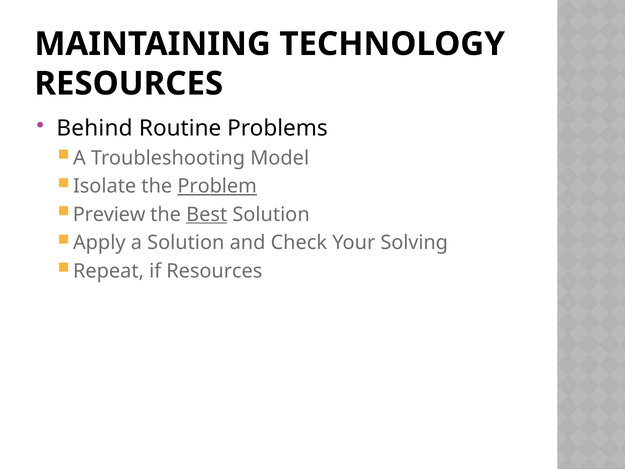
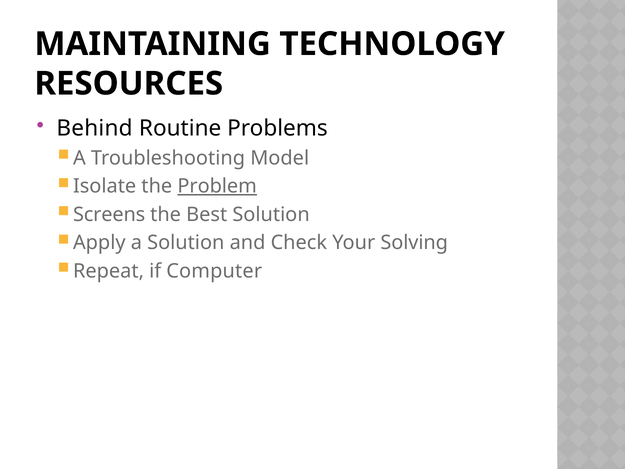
Preview: Preview -> Screens
Best underline: present -> none
if Resources: Resources -> Computer
